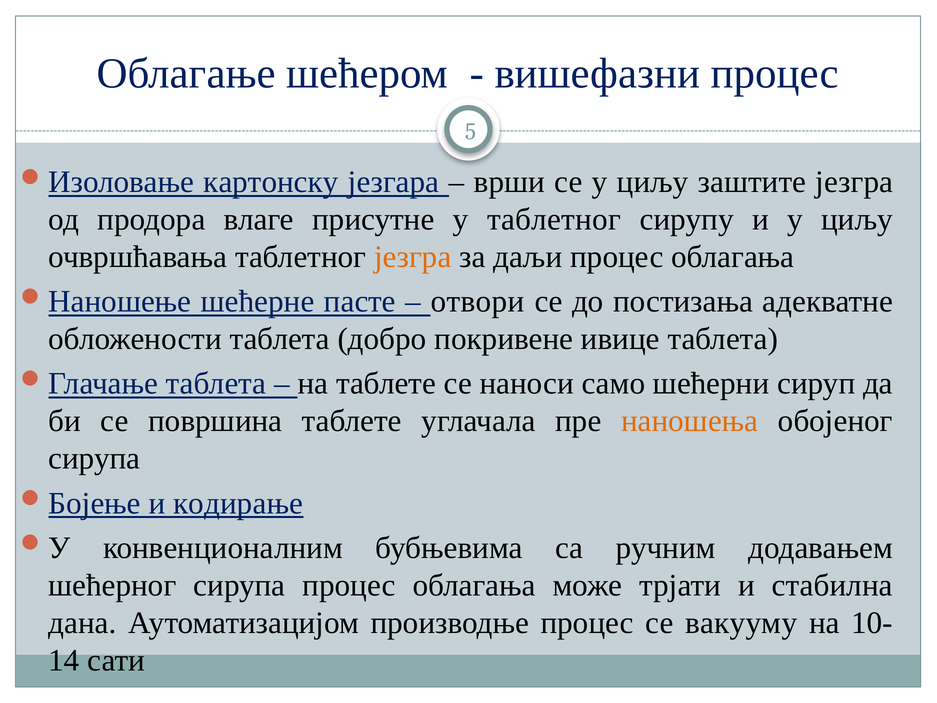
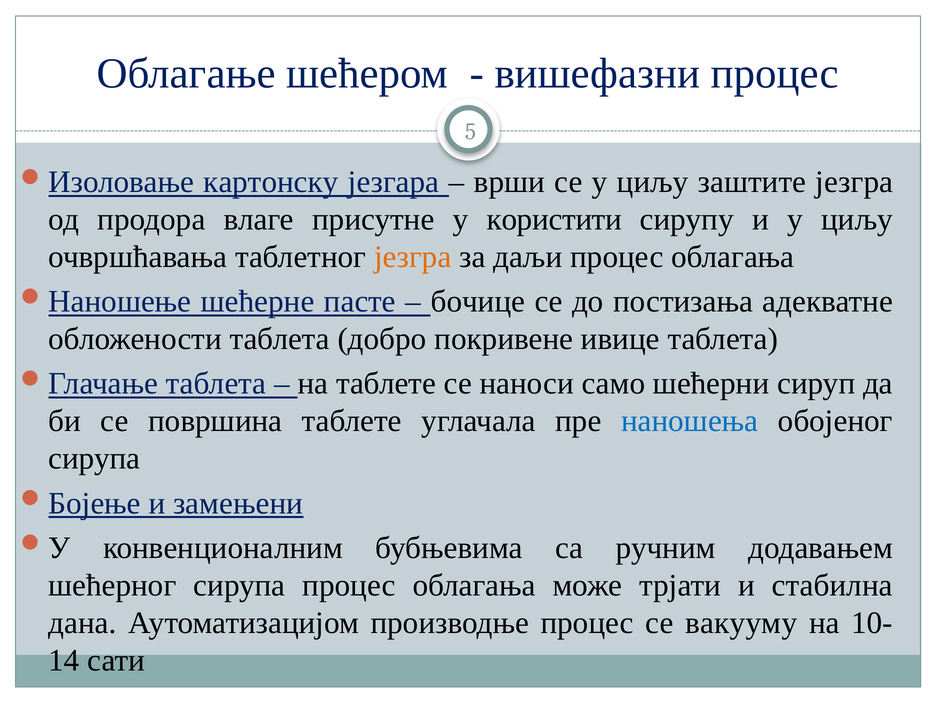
у таблетног: таблетног -> користити
отвори: отвори -> бочице
наношења colour: orange -> blue
кодирање: кодирање -> замењени
